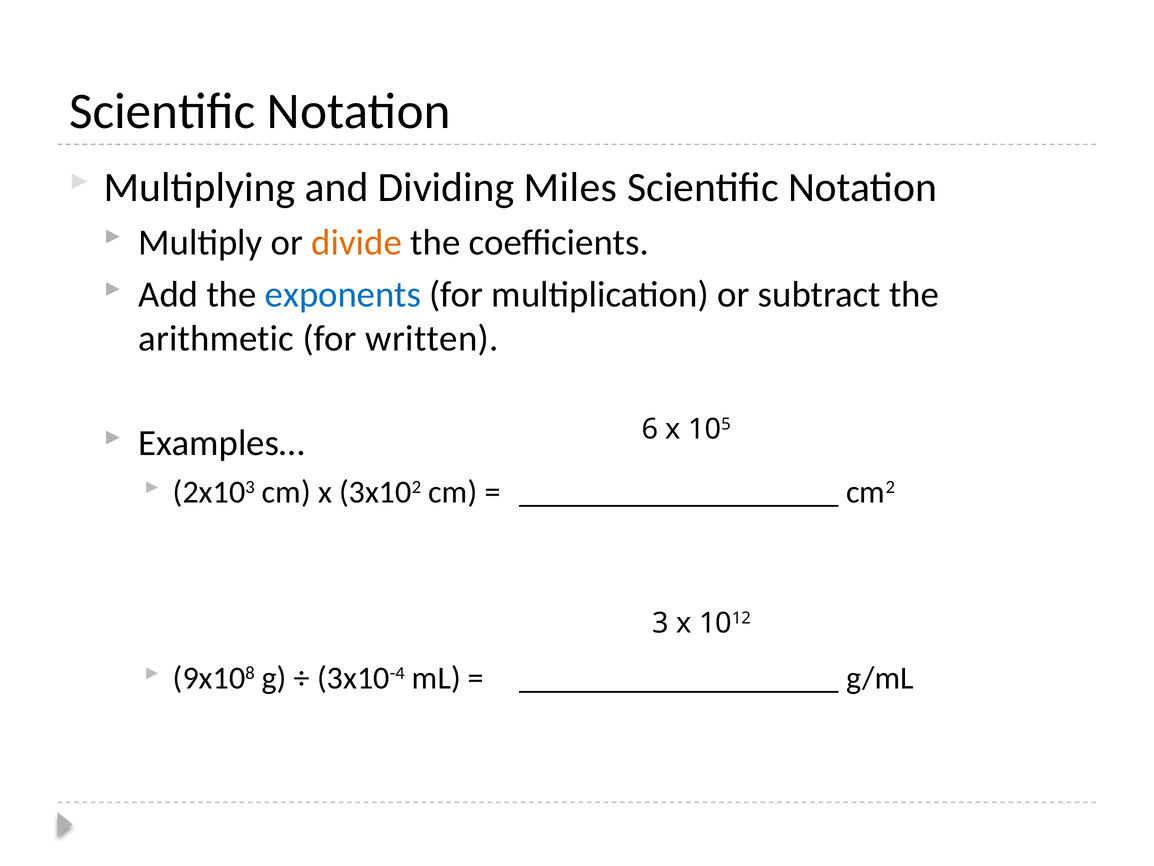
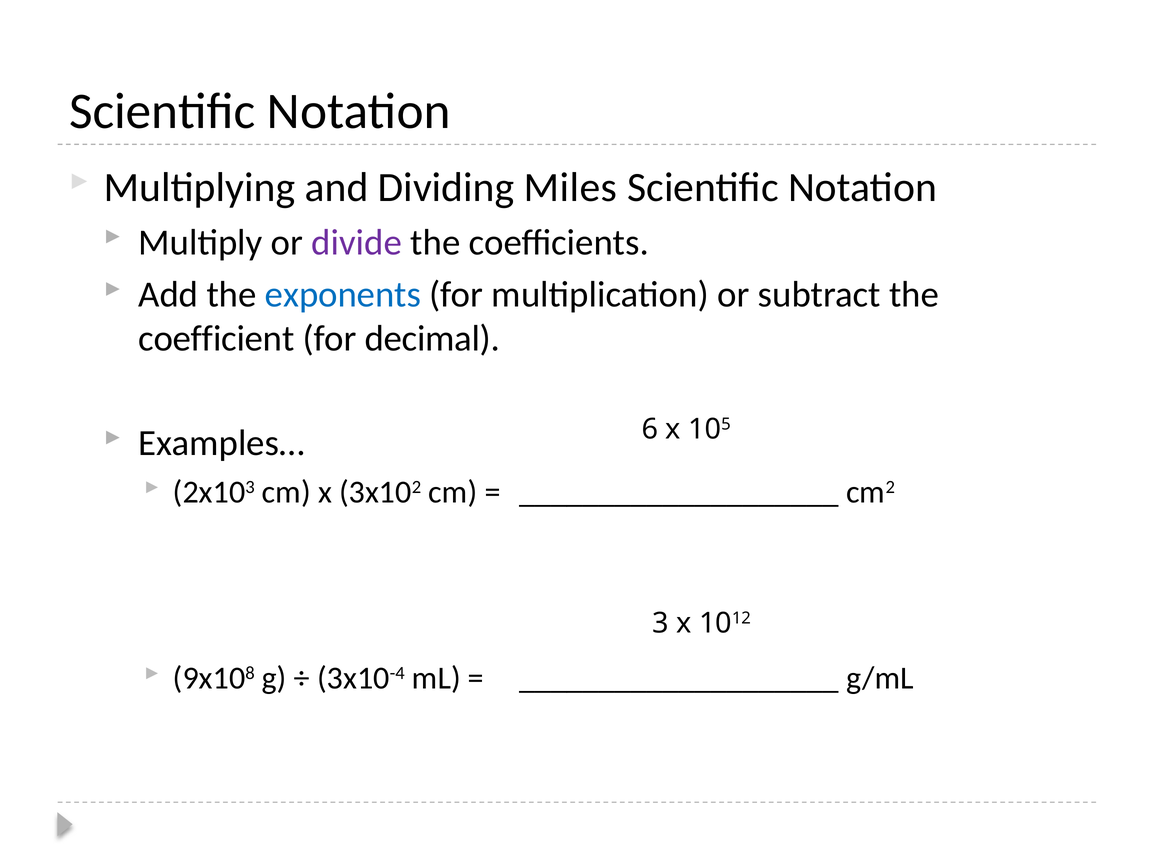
divide colour: orange -> purple
arithmetic: arithmetic -> coefficient
written: written -> decimal
